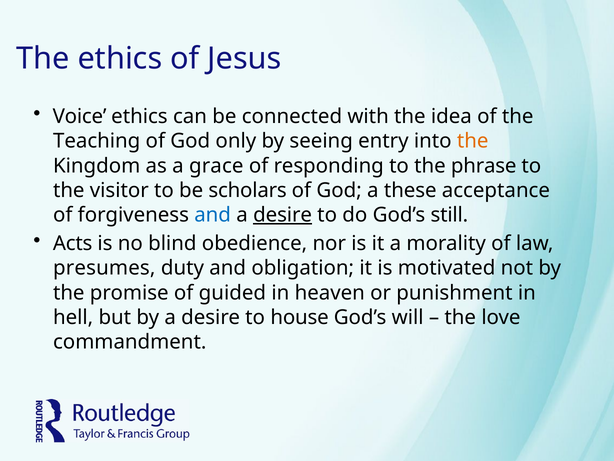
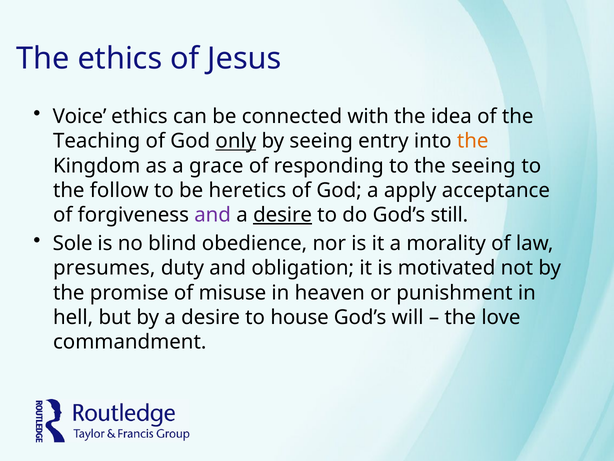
only underline: none -> present
the phrase: phrase -> seeing
visitor: visitor -> follow
scholars: scholars -> heretics
these: these -> apply
and at (213, 215) colour: blue -> purple
Acts: Acts -> Sole
guided: guided -> misuse
